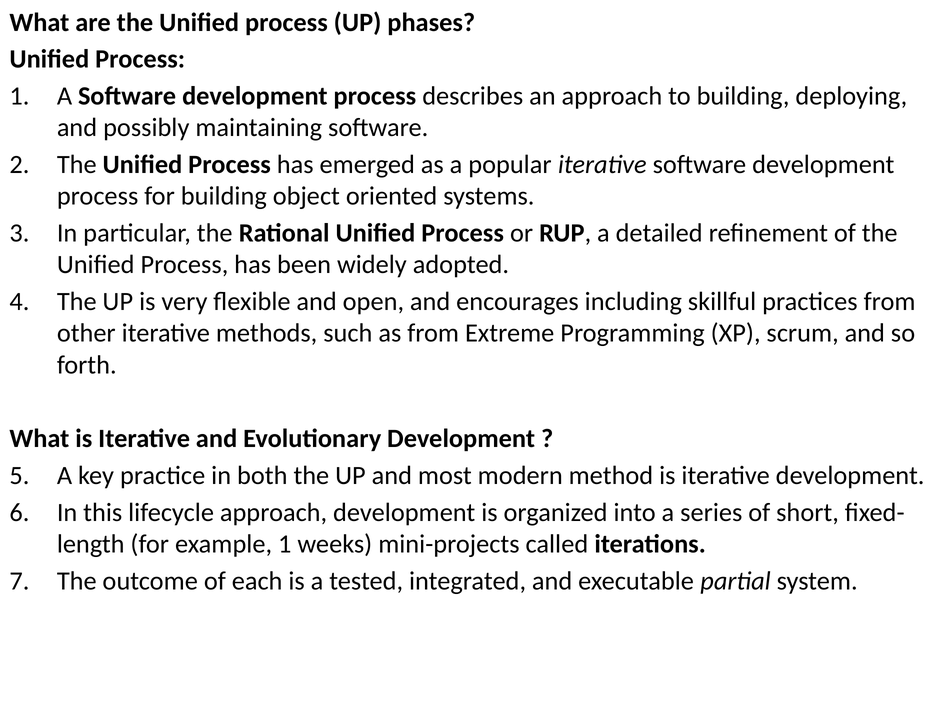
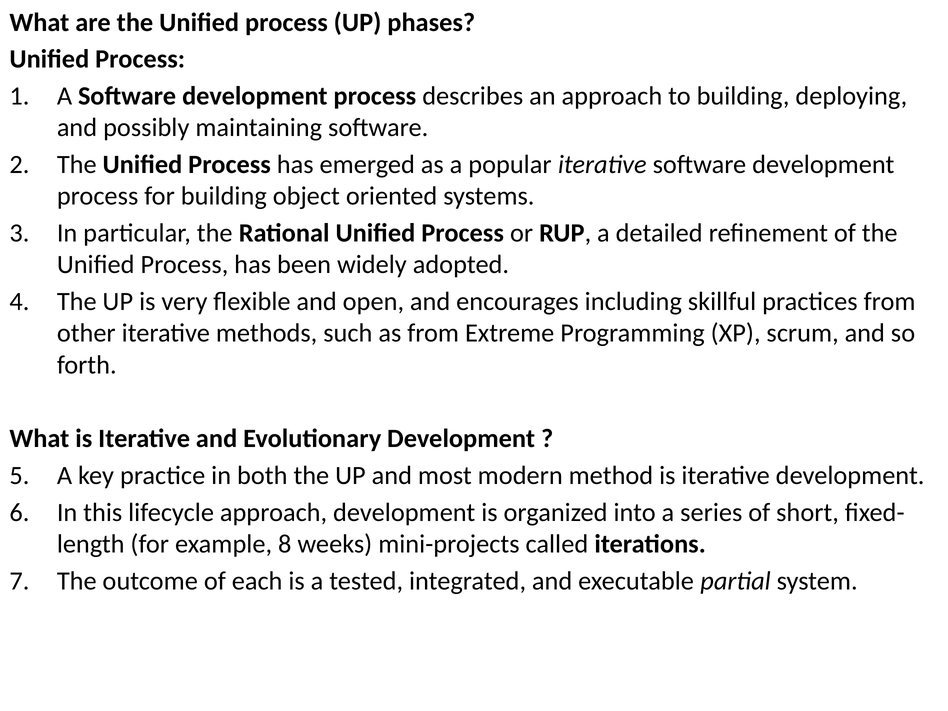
example 1: 1 -> 8
